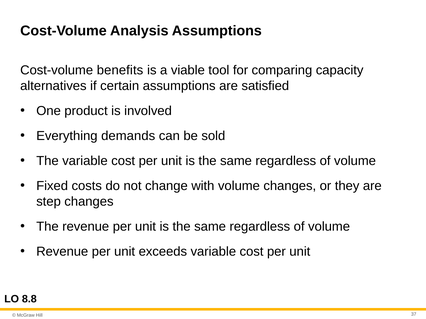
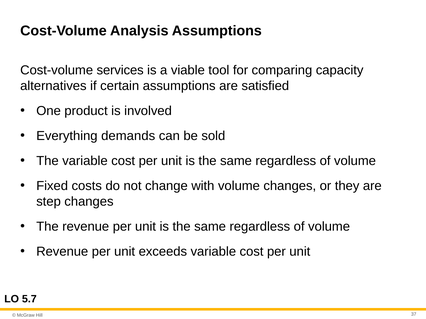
benefits: benefits -> services
8.8: 8.8 -> 5.7
